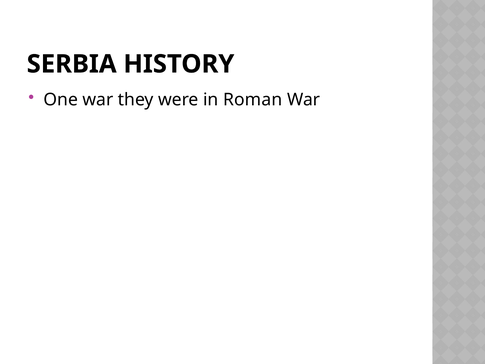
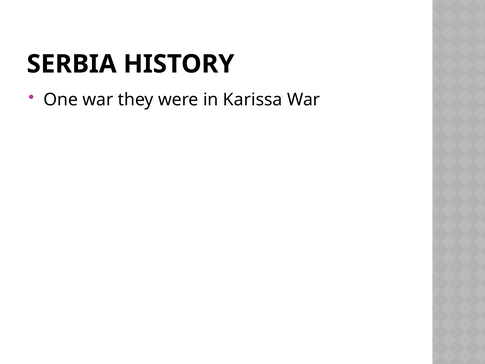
Roman: Roman -> Karissa
